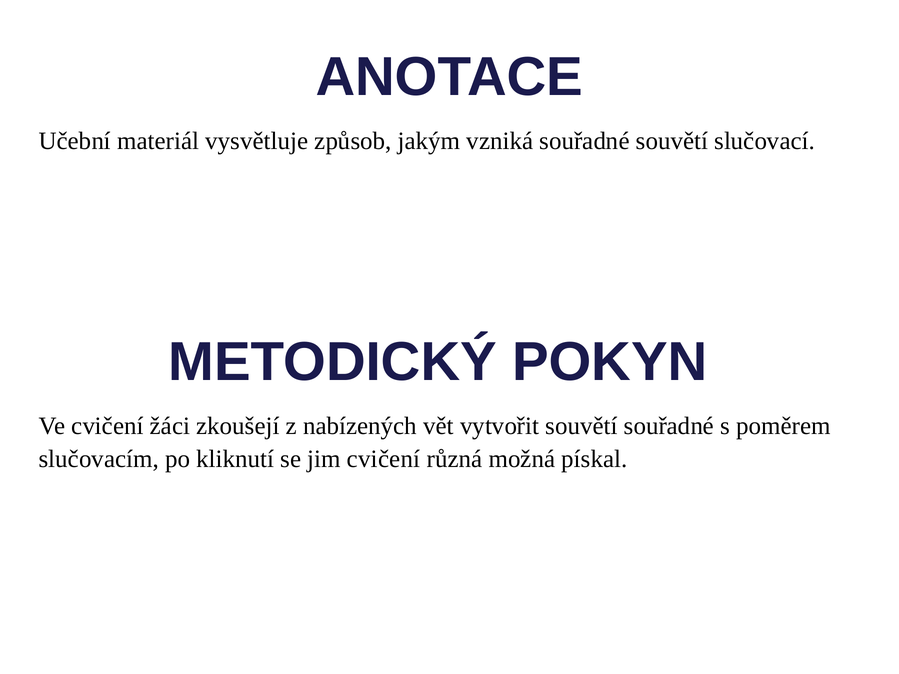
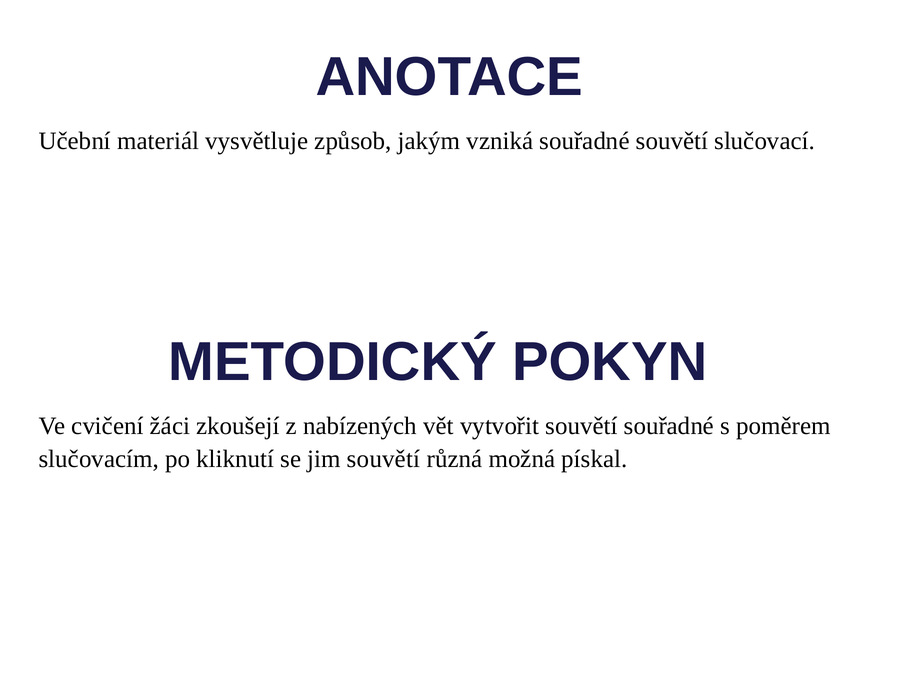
jim cvičení: cvičení -> souvětí
